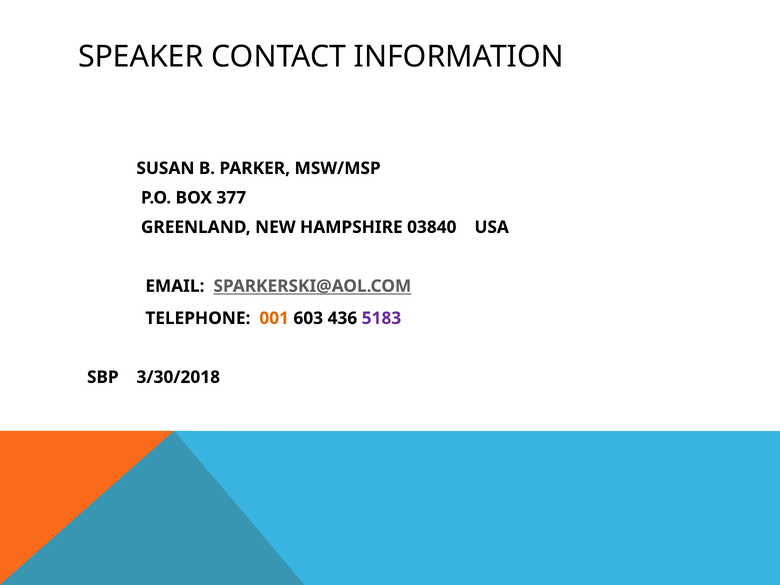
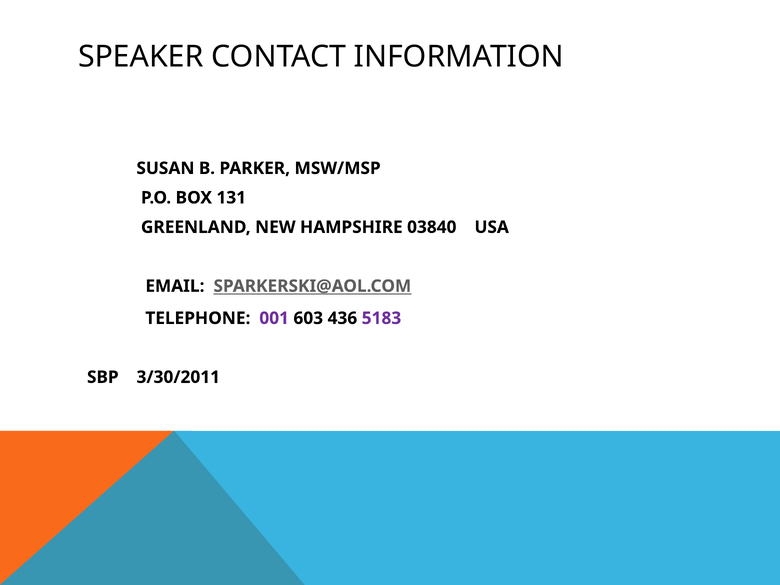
377: 377 -> 131
001 colour: orange -> purple
3/30/2018: 3/30/2018 -> 3/30/2011
